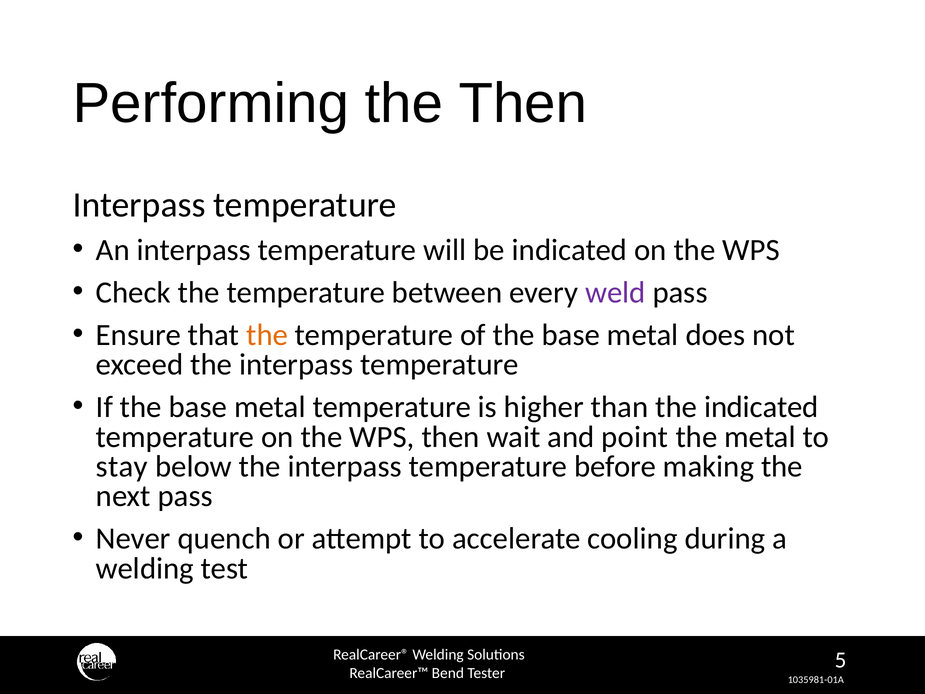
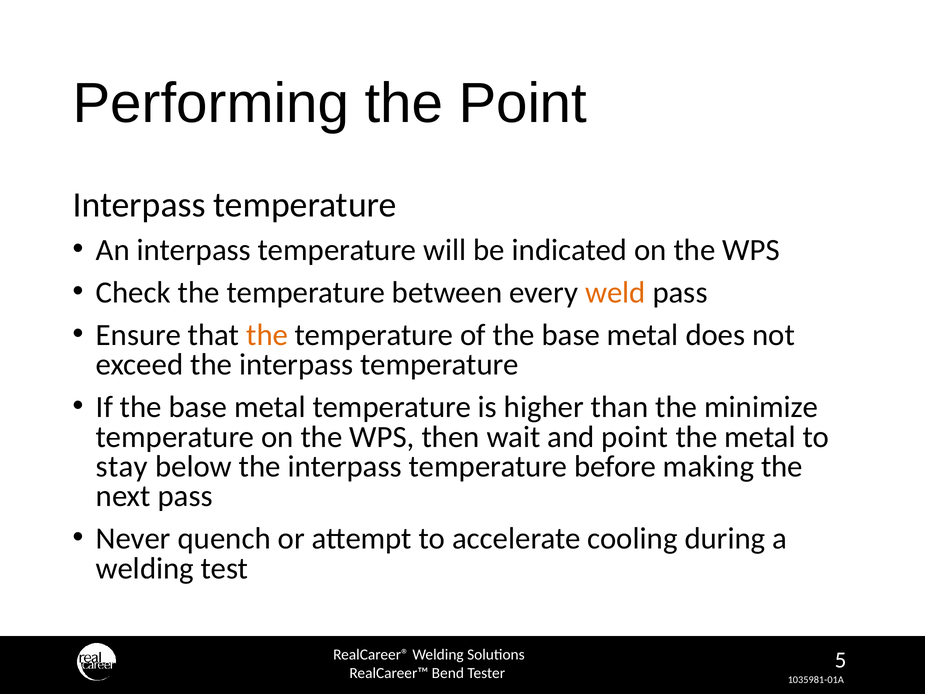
the Then: Then -> Point
weld colour: purple -> orange
the indicated: indicated -> minimize
